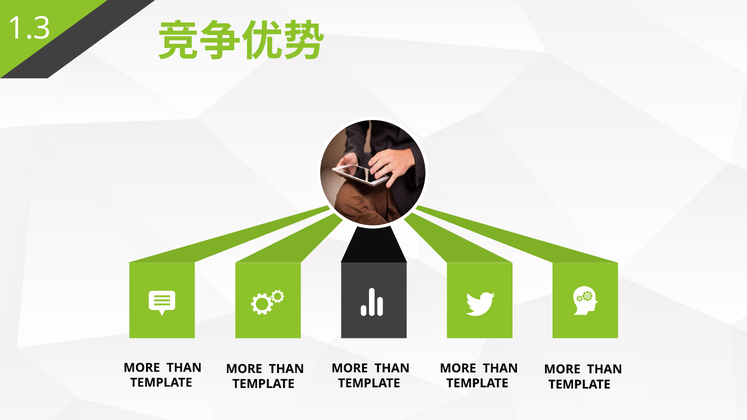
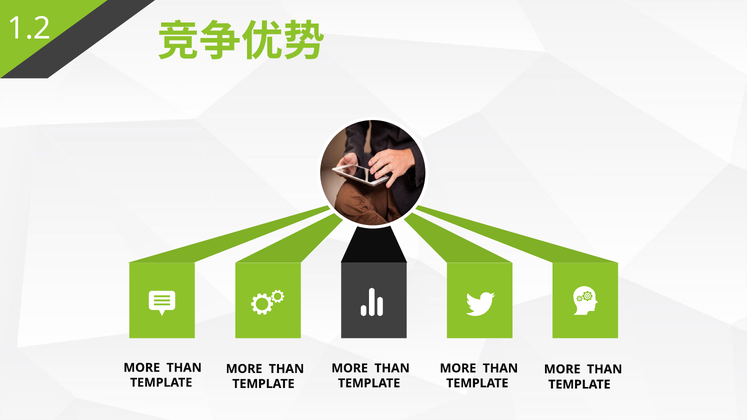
1.3: 1.3 -> 1.2
